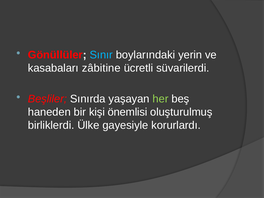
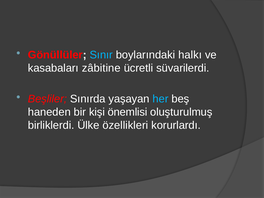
yerin: yerin -> halkı
her colour: light green -> light blue
gayesiyle: gayesiyle -> özellikleri
